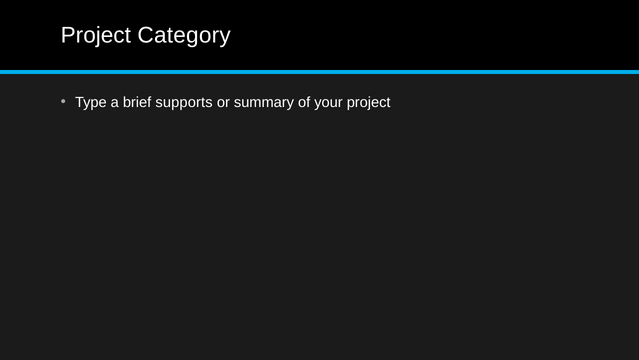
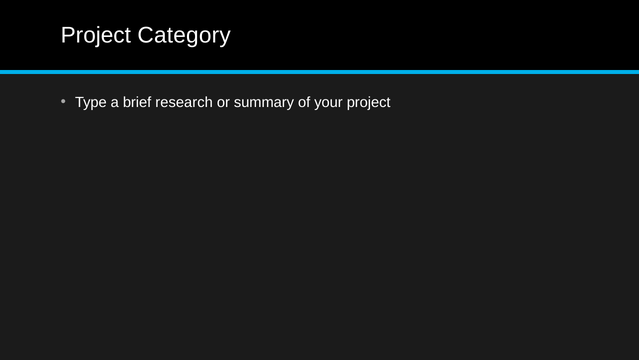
supports: supports -> research
